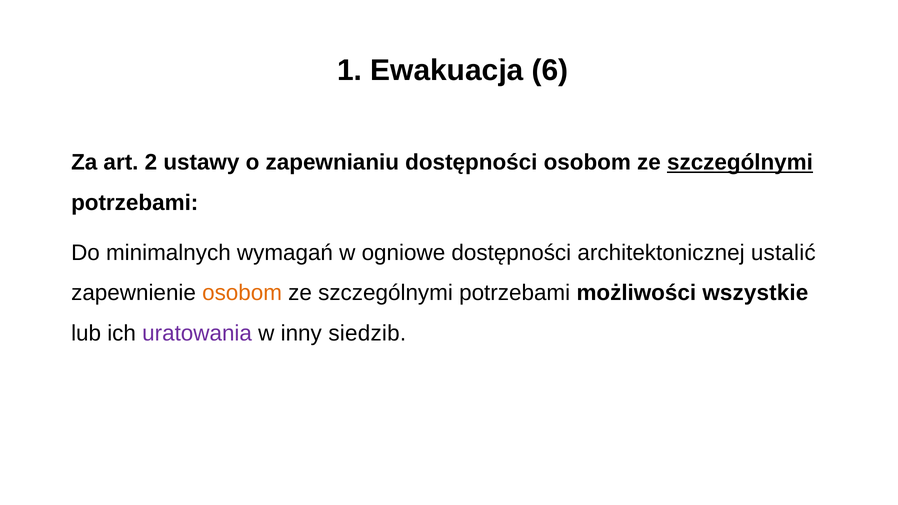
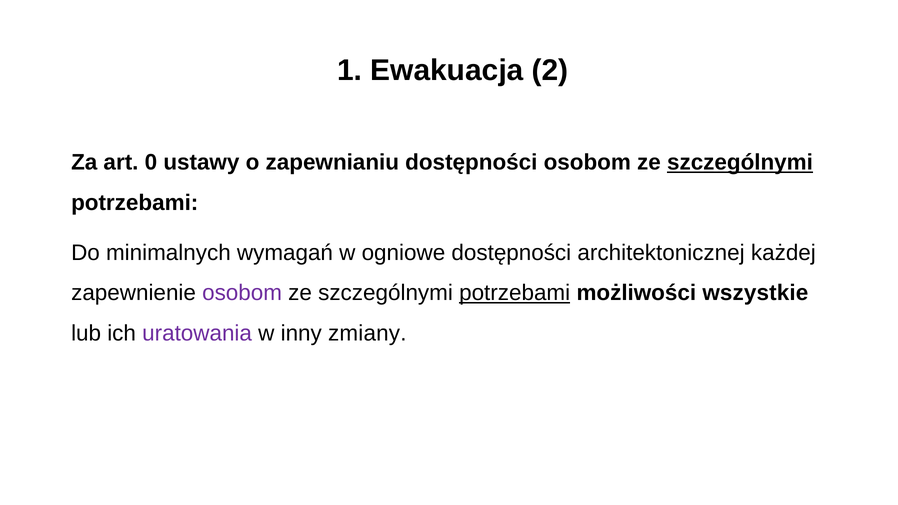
6: 6 -> 2
2: 2 -> 0
ustalić: ustalić -> każdej
osobom at (242, 293) colour: orange -> purple
potrzebami at (515, 293) underline: none -> present
siedzib: siedzib -> zmiany
